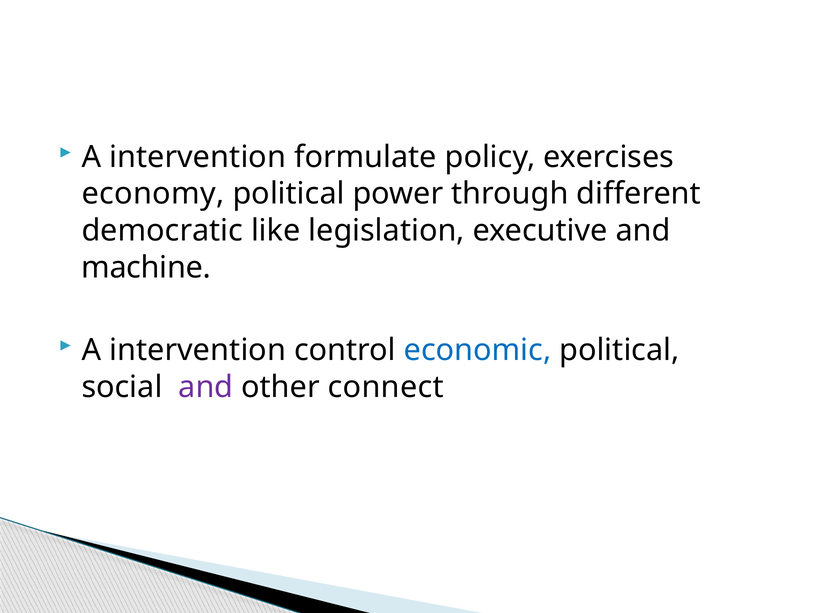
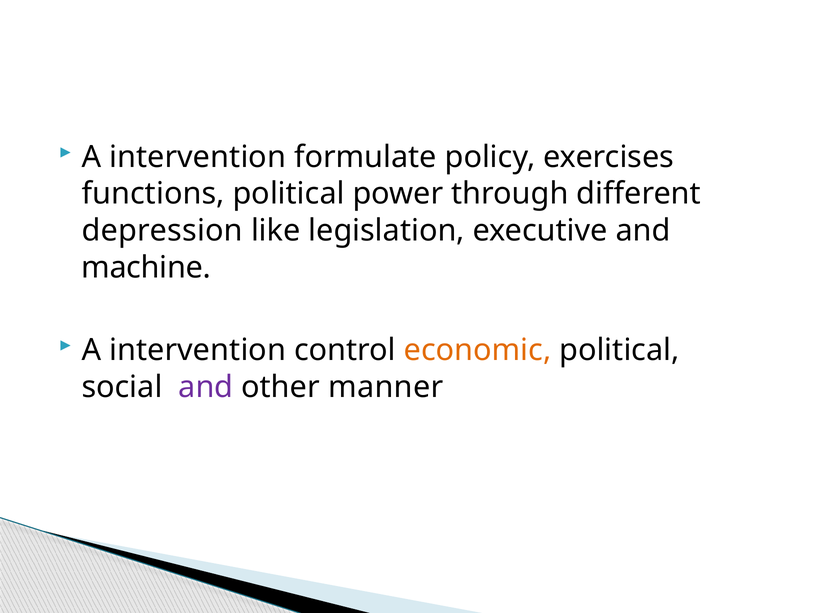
economy: economy -> functions
democratic: democratic -> depression
economic colour: blue -> orange
connect: connect -> manner
